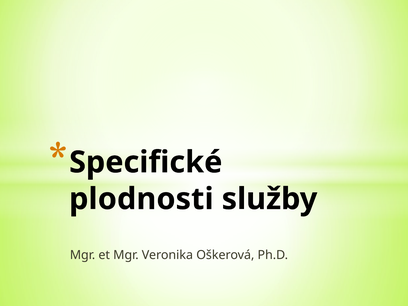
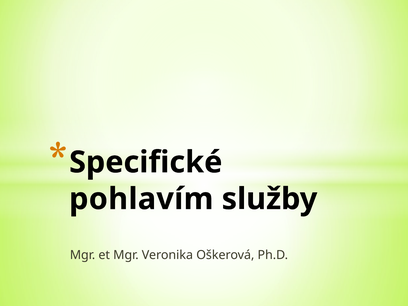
plodnosti: plodnosti -> pohlavím
